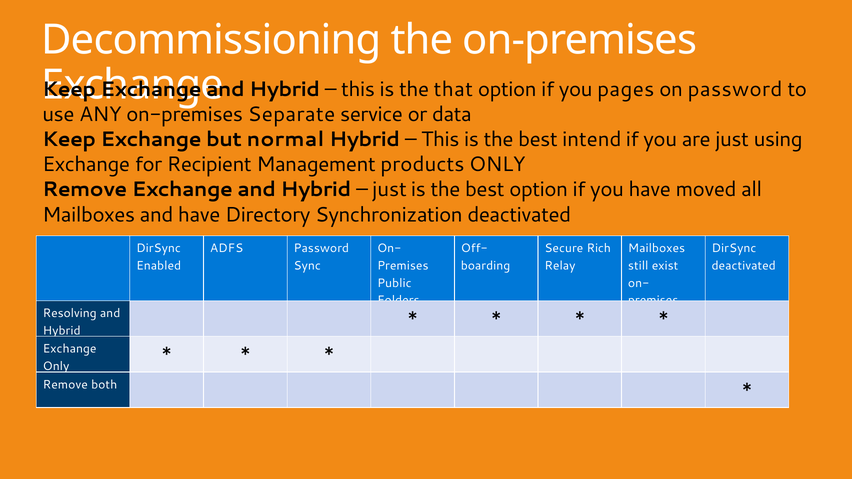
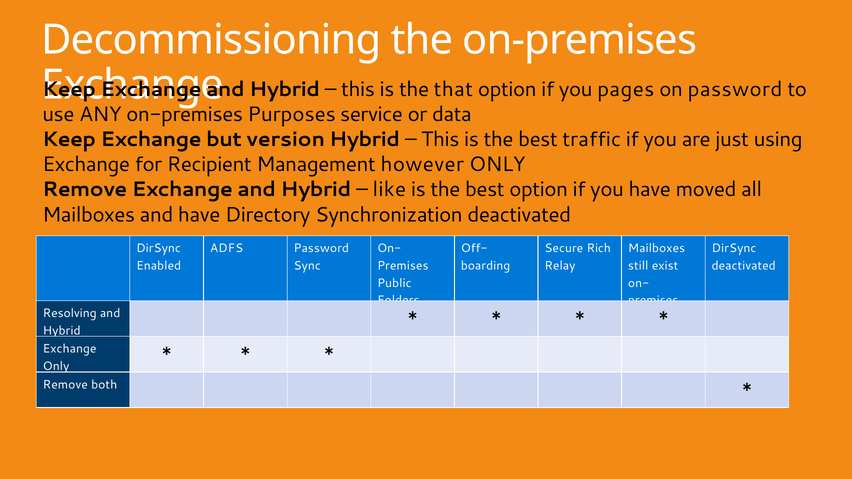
Separate: Separate -> Purposes
normal: normal -> version
intend: intend -> traffic
products: products -> however
just at (390, 190): just -> like
